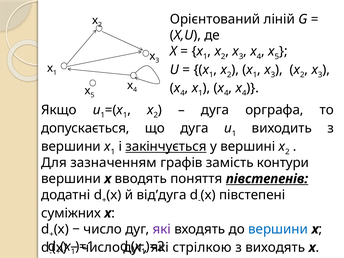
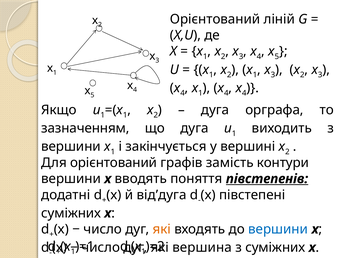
допускається: допускається -> зазначенням
закінчується underline: present -> none
Для зазначенням: зазначенням -> орієнтований
які at (162, 229) colour: purple -> orange
стрілкою: стрілкою -> вершина
з виходять: виходять -> суміжних
